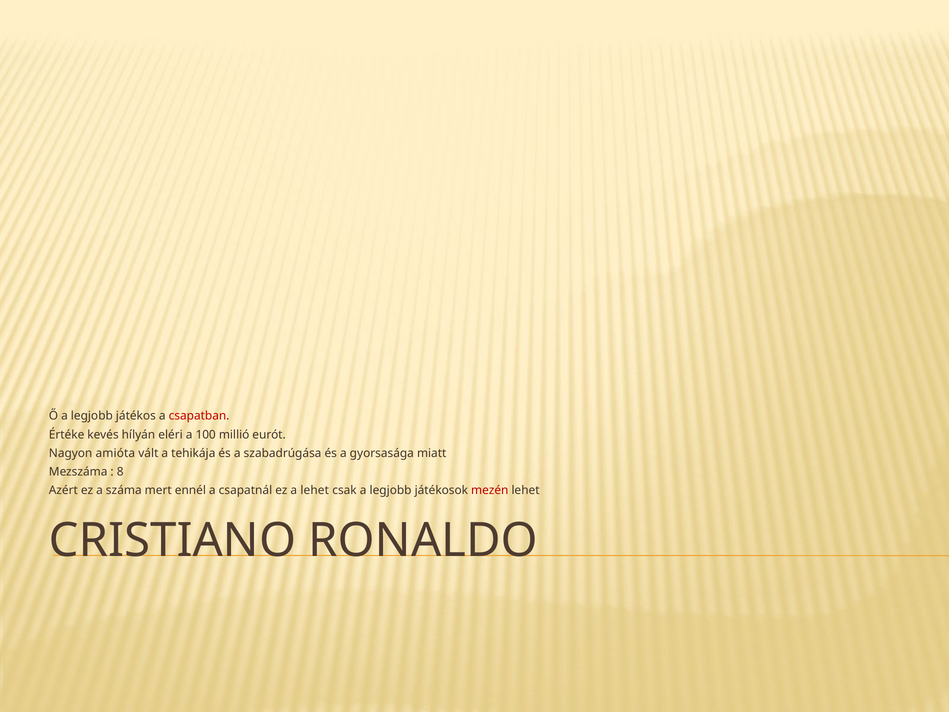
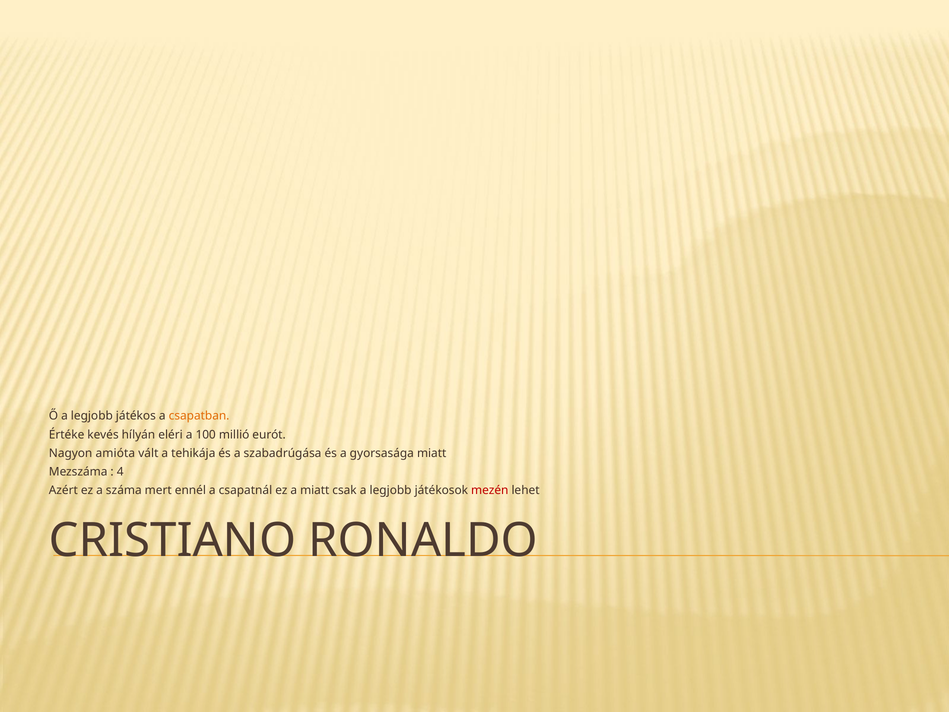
csapatban colour: red -> orange
8: 8 -> 4
a lehet: lehet -> miatt
